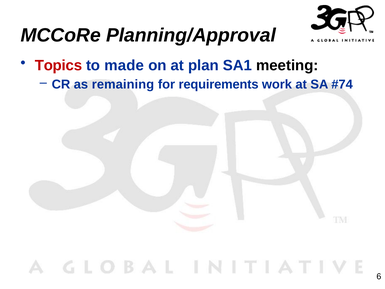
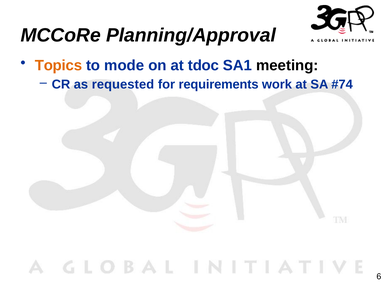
Topics colour: red -> orange
made: made -> mode
plan: plan -> tdoc
remaining: remaining -> requested
